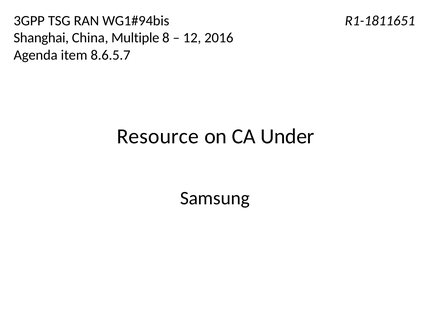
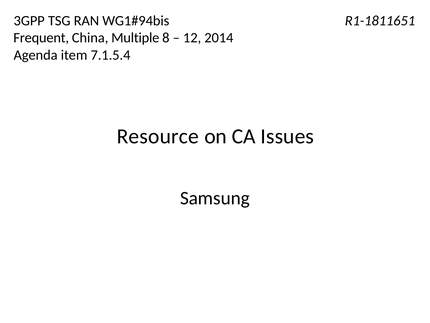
Shanghai: Shanghai -> Frequent
2016: 2016 -> 2014
8.6.5.7: 8.6.5.7 -> 7.1.5.4
Under: Under -> Issues
